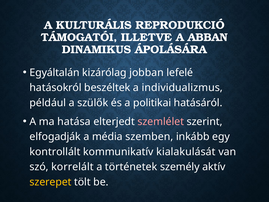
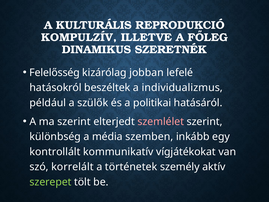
TÁMOGATÓI: TÁMOGATÓI -> KOMPULZÍV
ABBAN: ABBAN -> FŐLEG
ÁPOLÁSÁRA: ÁPOLÁSÁRA -> SZERETNÉK
Egyáltalán: Egyáltalán -> Felelősség
ma hatása: hatása -> szerint
elfogadják: elfogadják -> különbség
kialakulását: kialakulását -> vígjátékokat
szerepet colour: yellow -> light green
